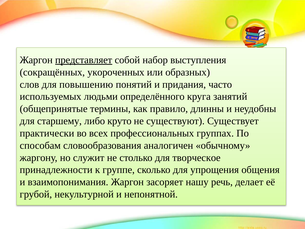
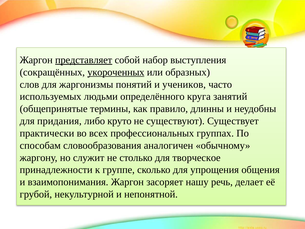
укороченных underline: none -> present
повышению: повышению -> жаргонизмы
придания: придания -> учеников
старшему: старшему -> придания
